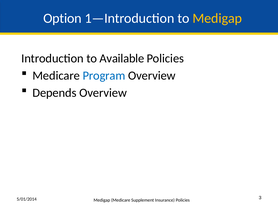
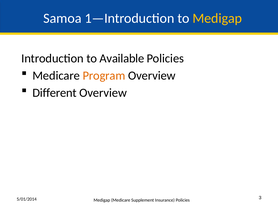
Option: Option -> Samoa
Program colour: blue -> orange
Depends: Depends -> Different
